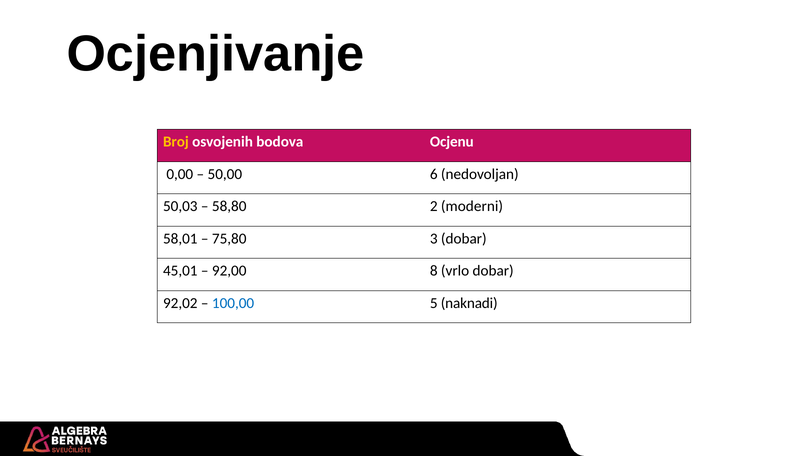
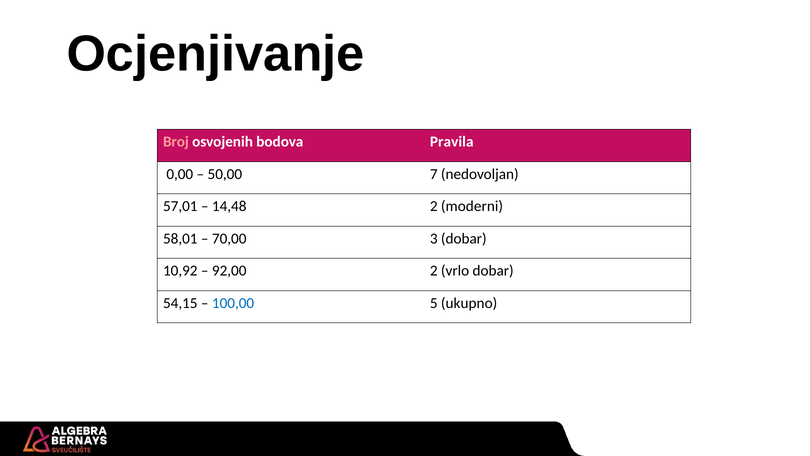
Broj colour: yellow -> pink
Ocjenu: Ocjenu -> Pravila
6: 6 -> 7
50,03: 50,03 -> 57,01
58,80: 58,80 -> 14,48
75,80: 75,80 -> 70,00
45,01: 45,01 -> 10,92
92,00 8: 8 -> 2
92,02: 92,02 -> 54,15
naknadi: naknadi -> ukupno
